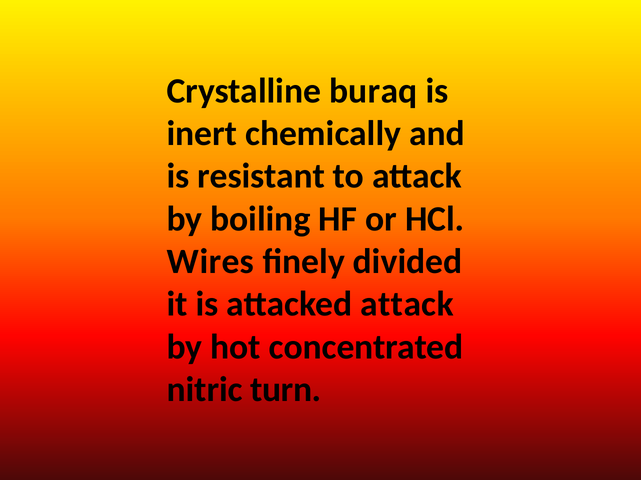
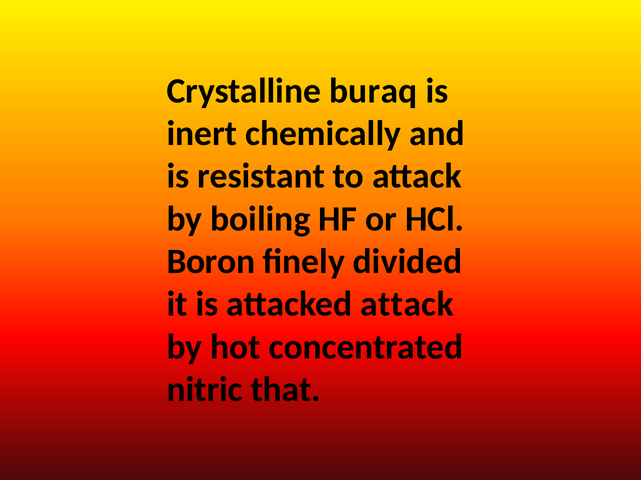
Wires: Wires -> Boron
turn: turn -> that
